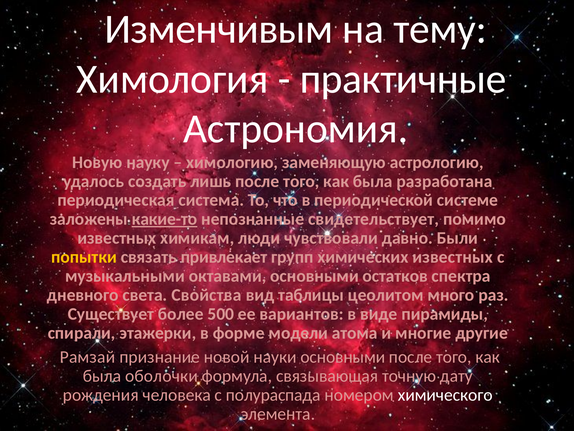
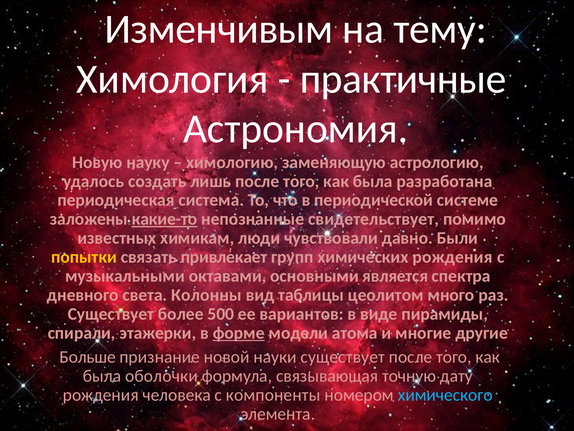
химических известных: известных -> рождения
остатков: остатков -> является
Свойства: Свойства -> Колонны
форме underline: none -> present
Рамзай: Рамзай -> Больше
науки основными: основными -> существует
полураспада: полураспада -> компоненты
химического colour: white -> light blue
